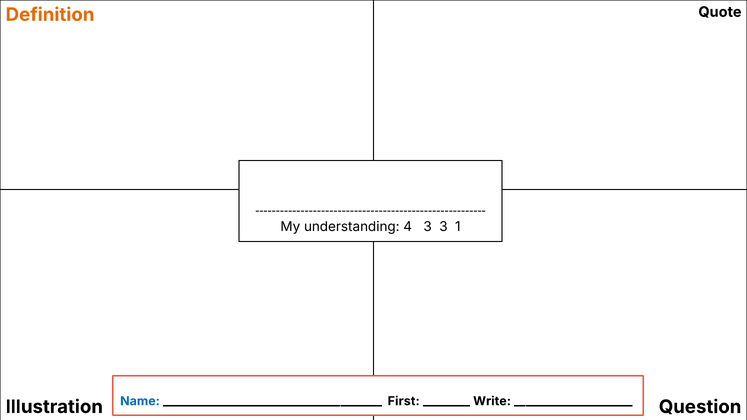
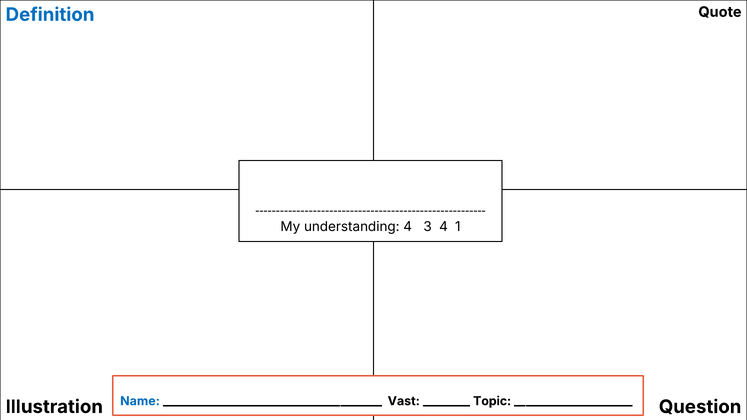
Definition colour: orange -> blue
3 3: 3 -> 4
First: First -> Vast
Write: Write -> Topic
